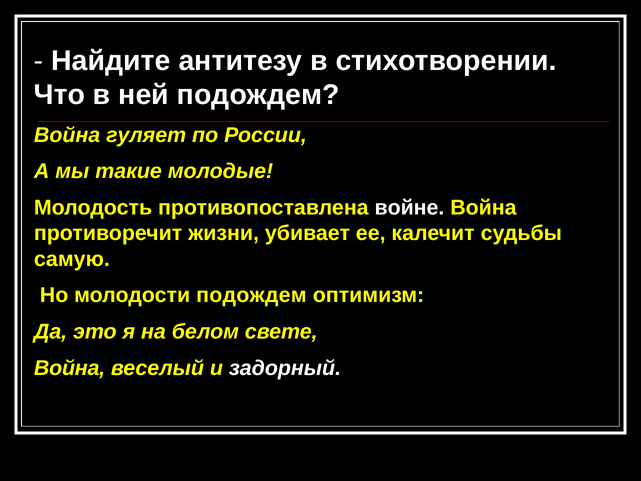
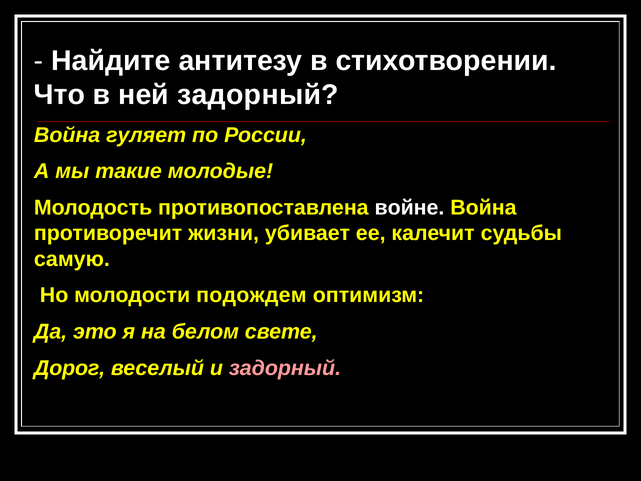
ней подождем: подождем -> задорный
Война at (70, 368): Война -> Дорог
задорный at (285, 368) colour: white -> pink
